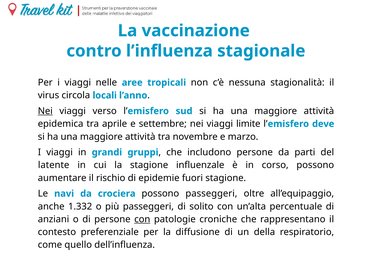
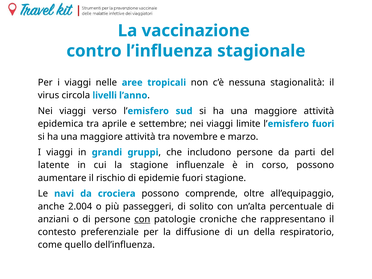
locali: locali -> livelli
Nei at (45, 111) underline: present -> none
deve at (323, 124): deve -> fuori
possono passeggeri: passeggeri -> comprende
1.332: 1.332 -> 2.004
